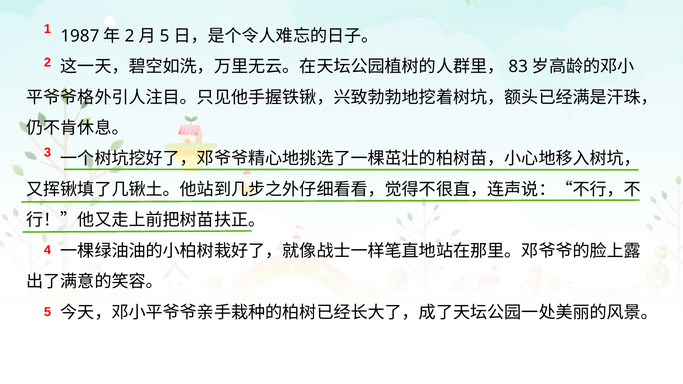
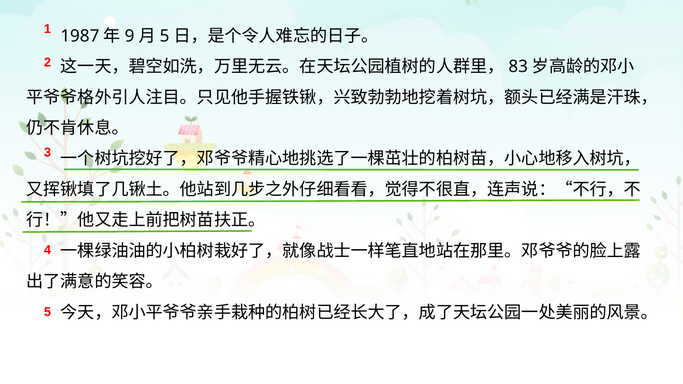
2 at (130, 36): 2 -> 9
